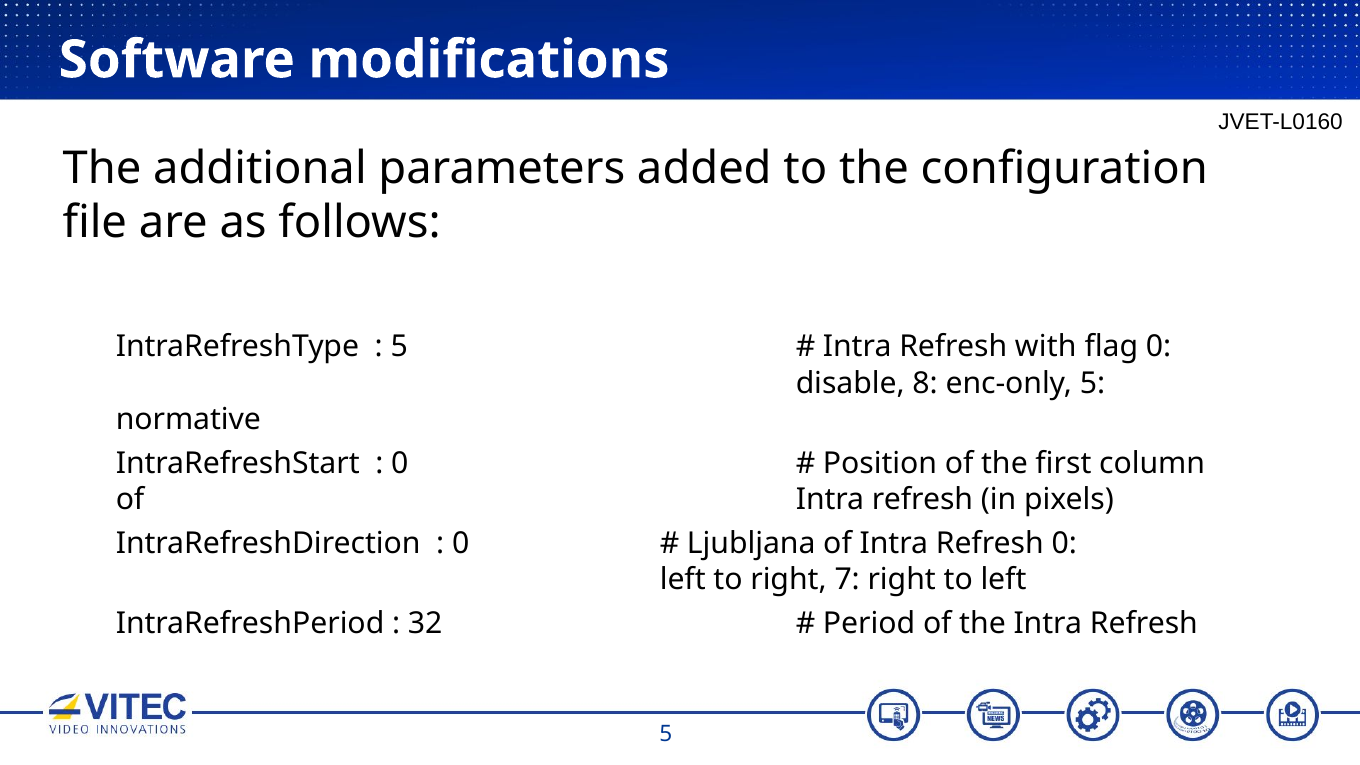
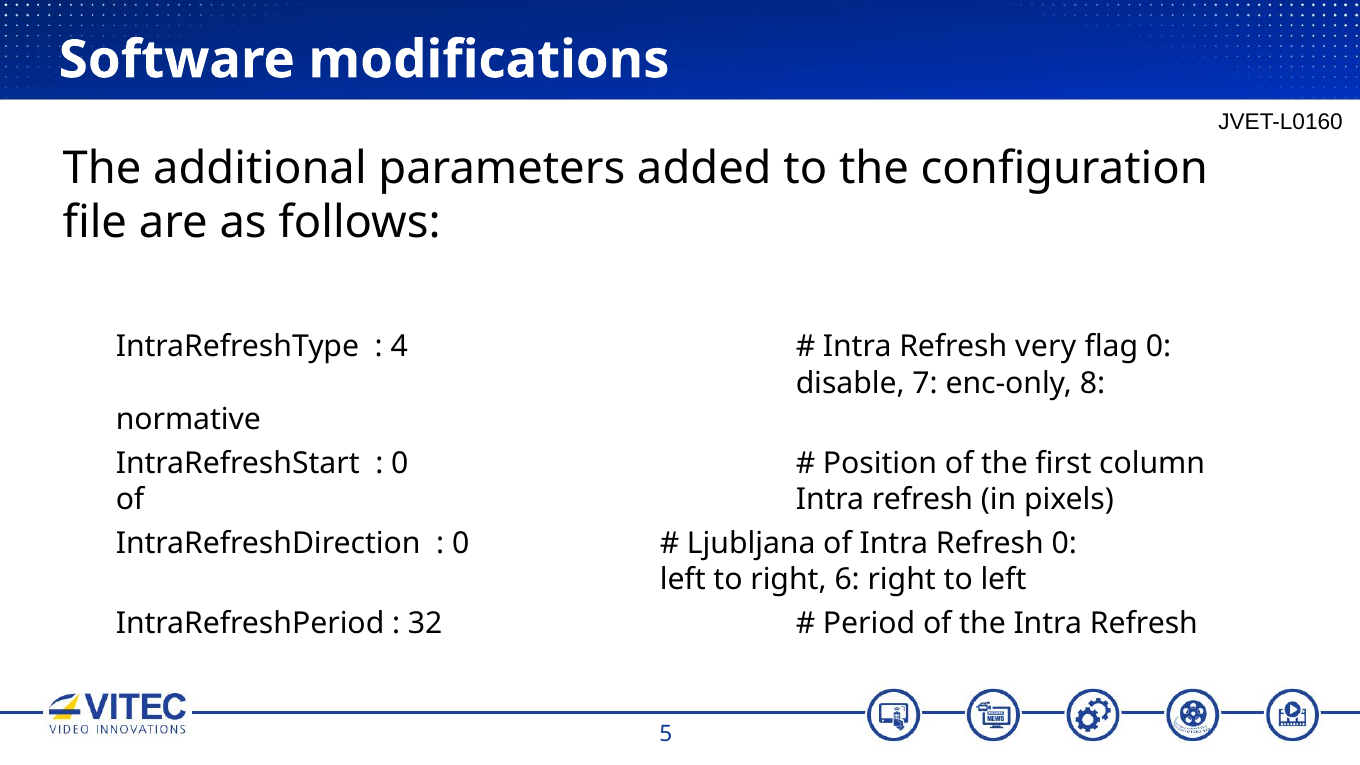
5 at (399, 347): 5 -> 4
with: with -> very
8: 8 -> 7
enc-only 5: 5 -> 8
7: 7 -> 6
